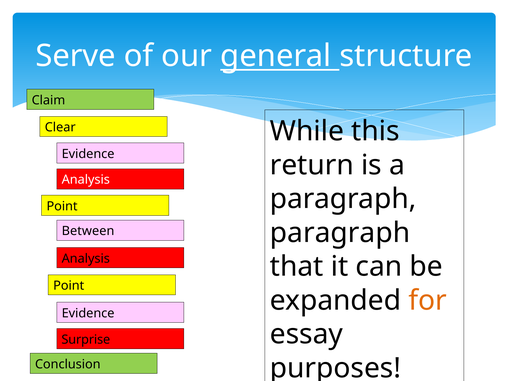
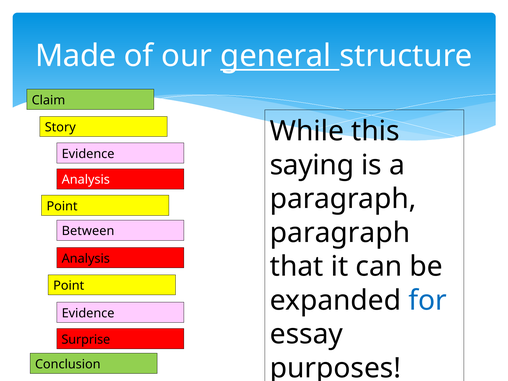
Serve: Serve -> Made
Clear: Clear -> Story
return: return -> saying
for colour: orange -> blue
